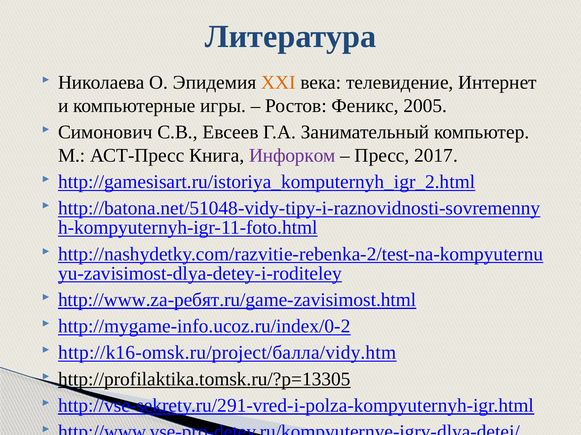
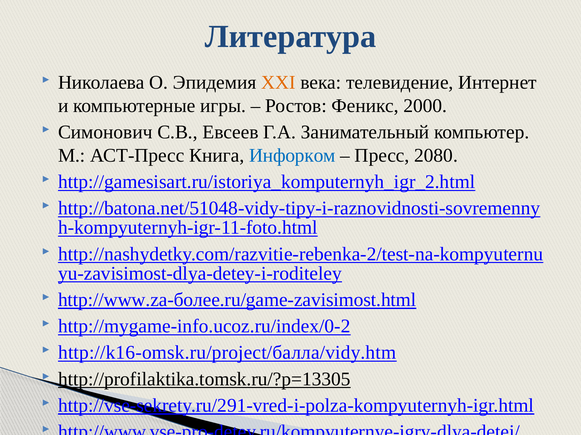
2005: 2005 -> 2000
Инфорком colour: purple -> blue
2017: 2017 -> 2080
http://www.za-ребят.ru/game-zavisimost.html: http://www.za-ребят.ru/game-zavisimost.html -> http://www.za-более.ru/game-zavisimost.html
